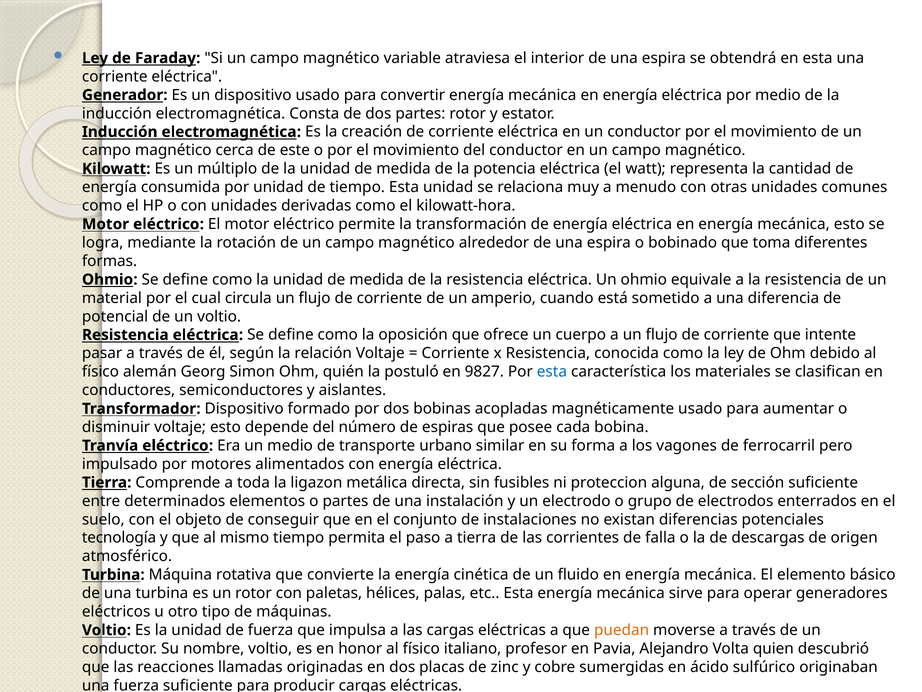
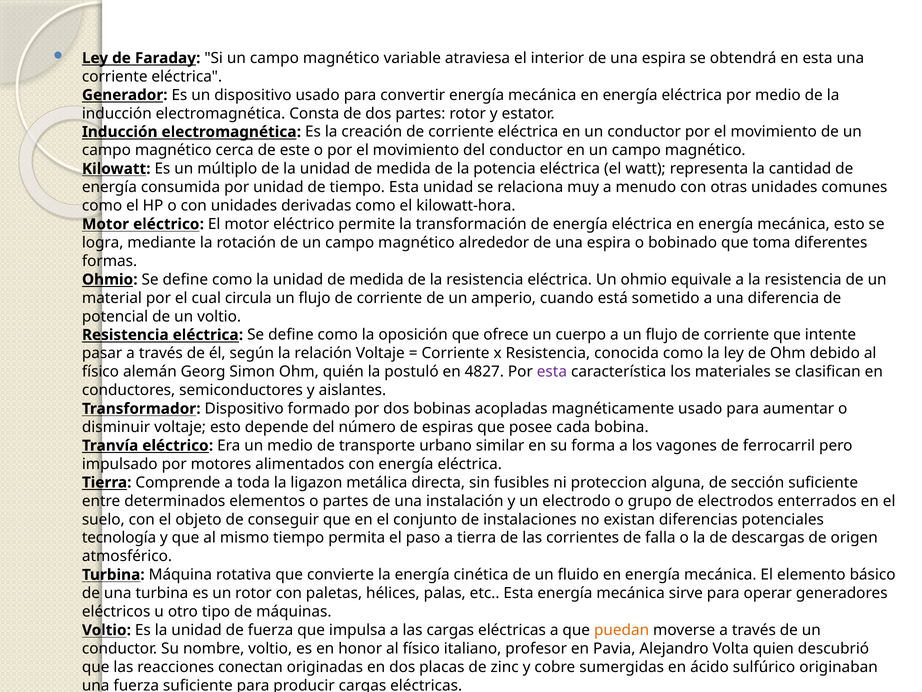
9827: 9827 -> 4827
esta at (552, 372) colour: blue -> purple
llamadas: llamadas -> conectan
